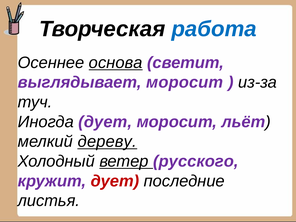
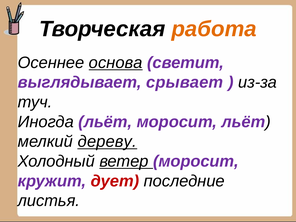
работа colour: blue -> orange
выглядывает моросит: моросит -> срывает
Иногда дует: дует -> льёт
ветер русского: русского -> моросит
